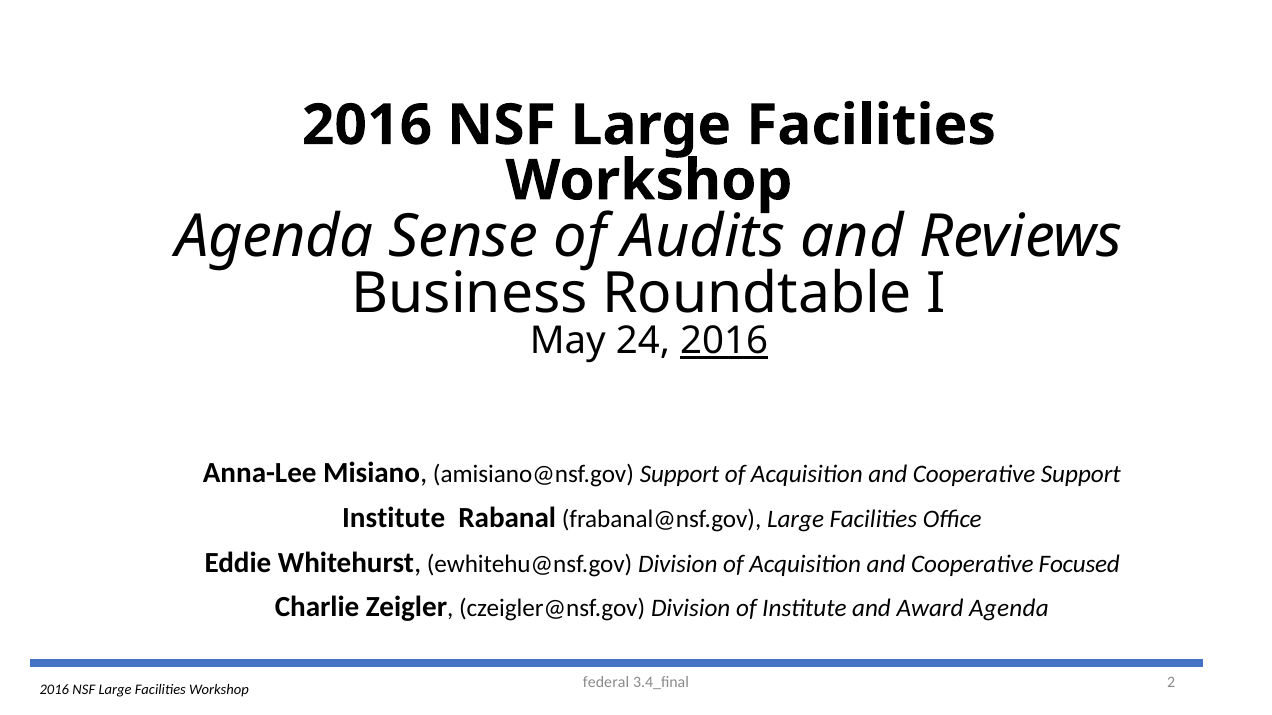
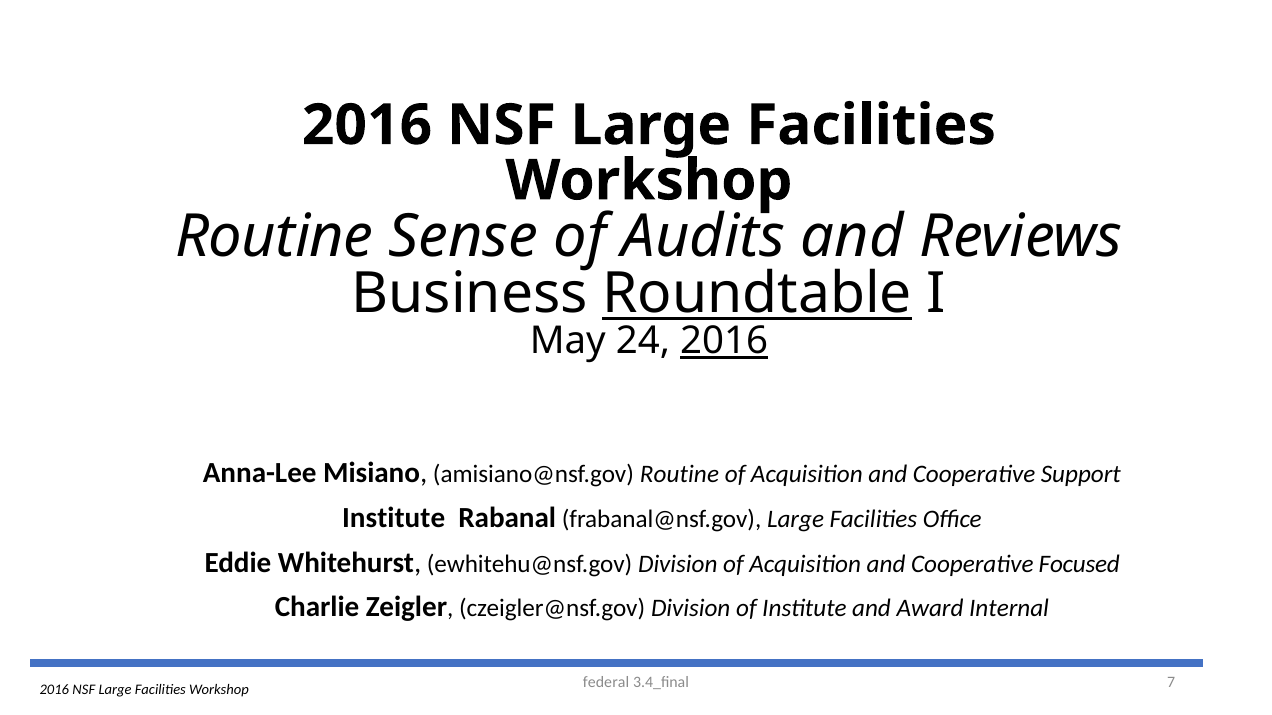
Agenda at (274, 237): Agenda -> Routine
Roundtable underline: none -> present
amisiano@nsf.gov Support: Support -> Routine
Award Agenda: Agenda -> Internal
2: 2 -> 7
